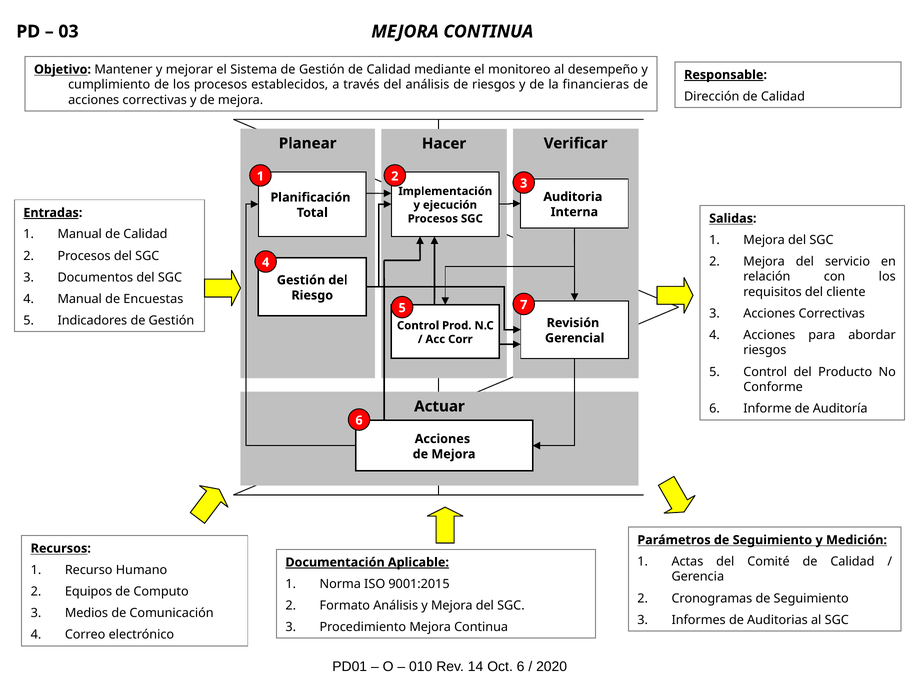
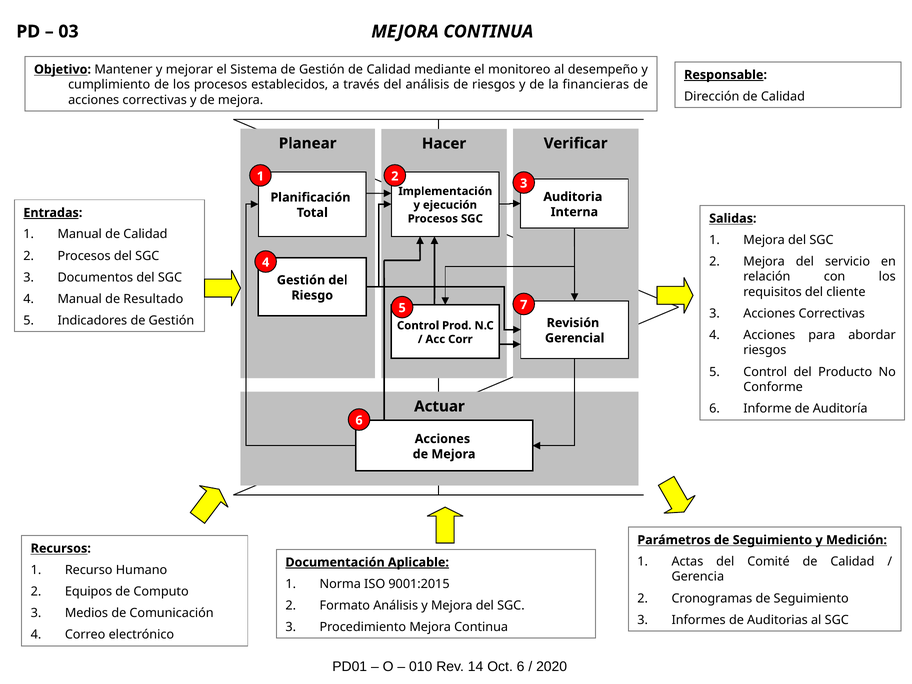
Encuestas: Encuestas -> Resultado
